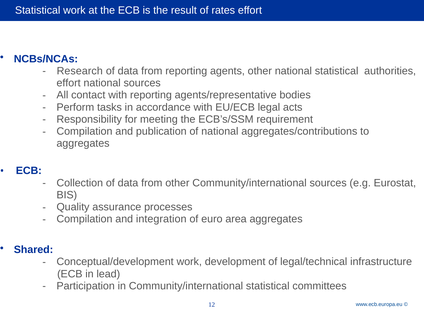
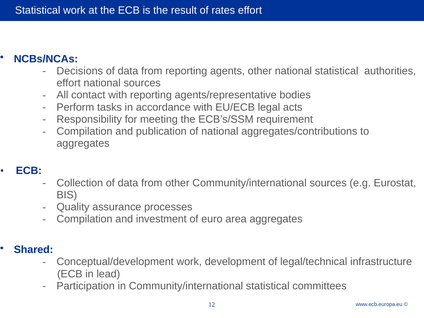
Research: Research -> Decisions
integration: integration -> investment
